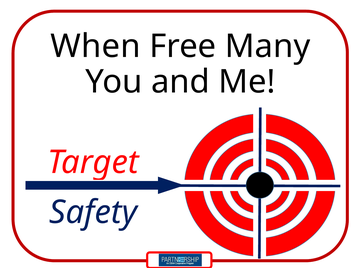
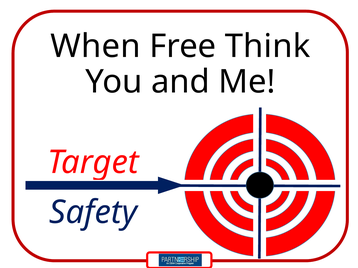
Many: Many -> Think
